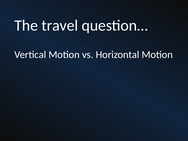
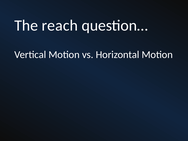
travel: travel -> reach
